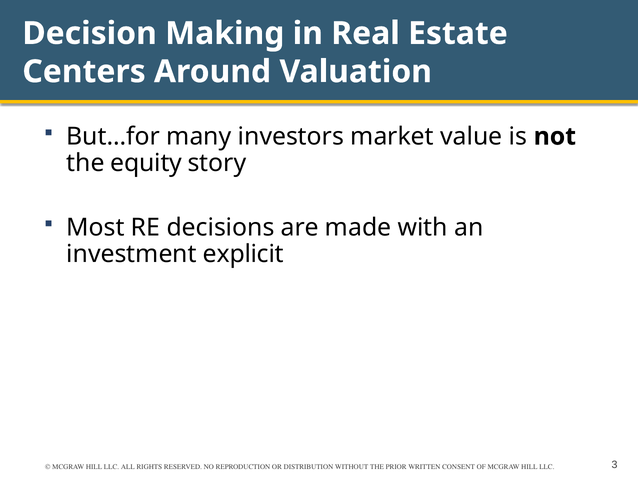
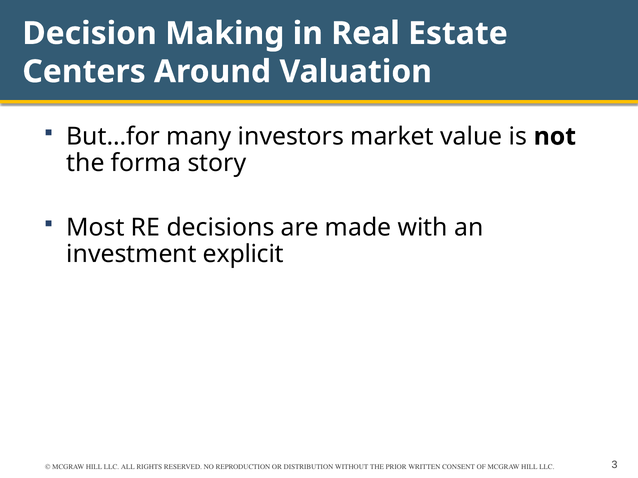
equity: equity -> forma
